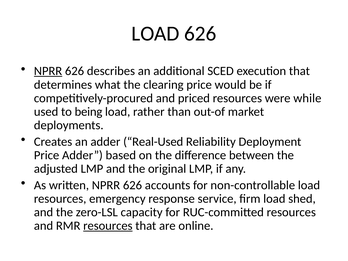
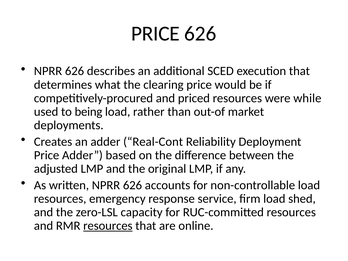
LOAD at (155, 34): LOAD -> PRICE
NPRR at (48, 71) underline: present -> none
Real-Used: Real-Used -> Real-Cont
